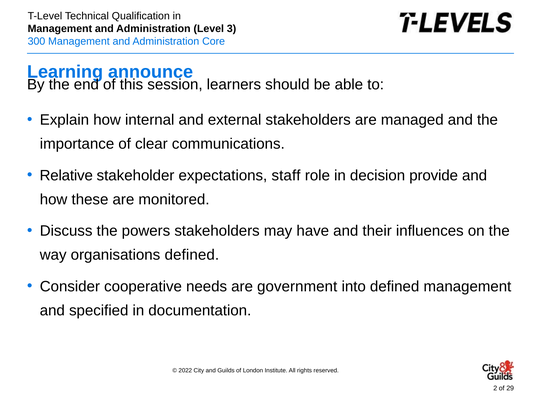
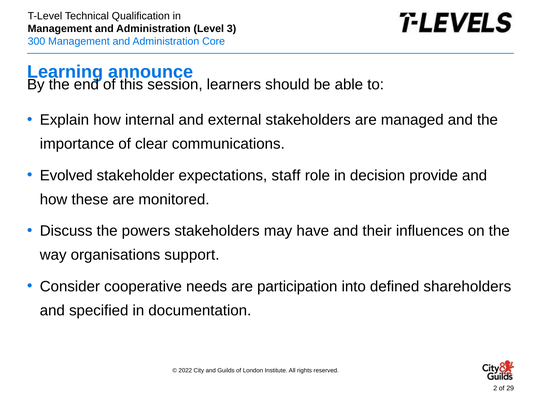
Relative: Relative -> Evolved
organisations defined: defined -> support
government: government -> participation
defined management: management -> shareholders
